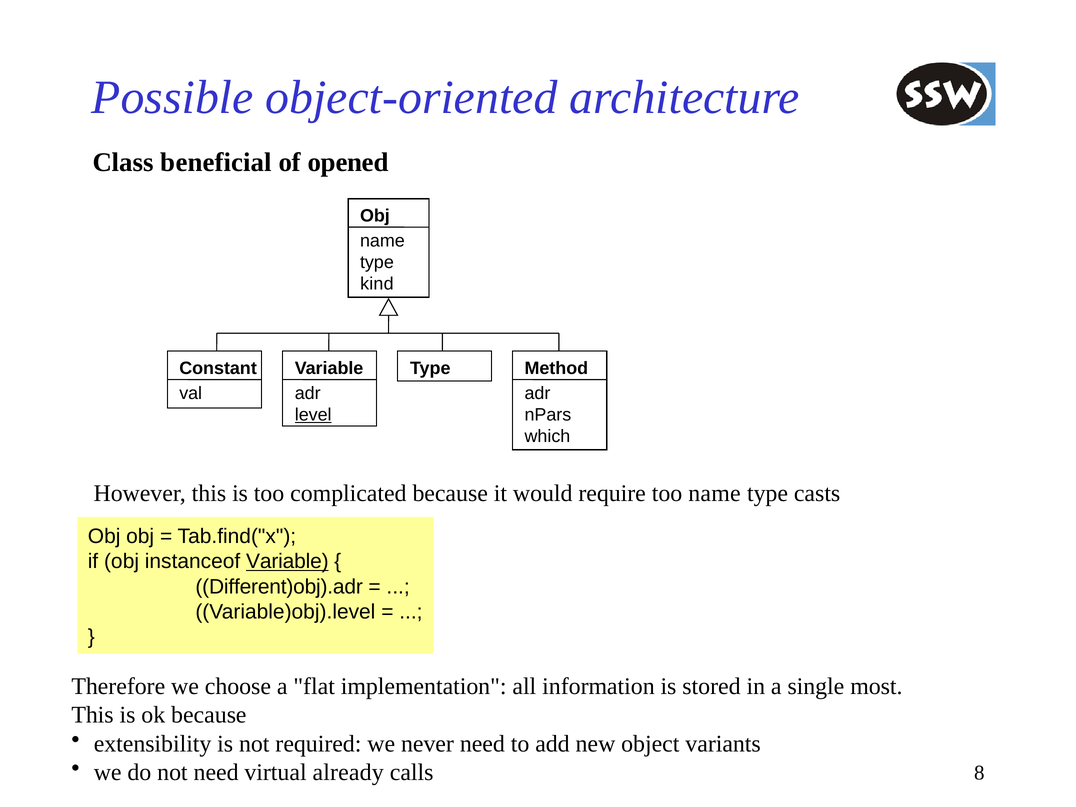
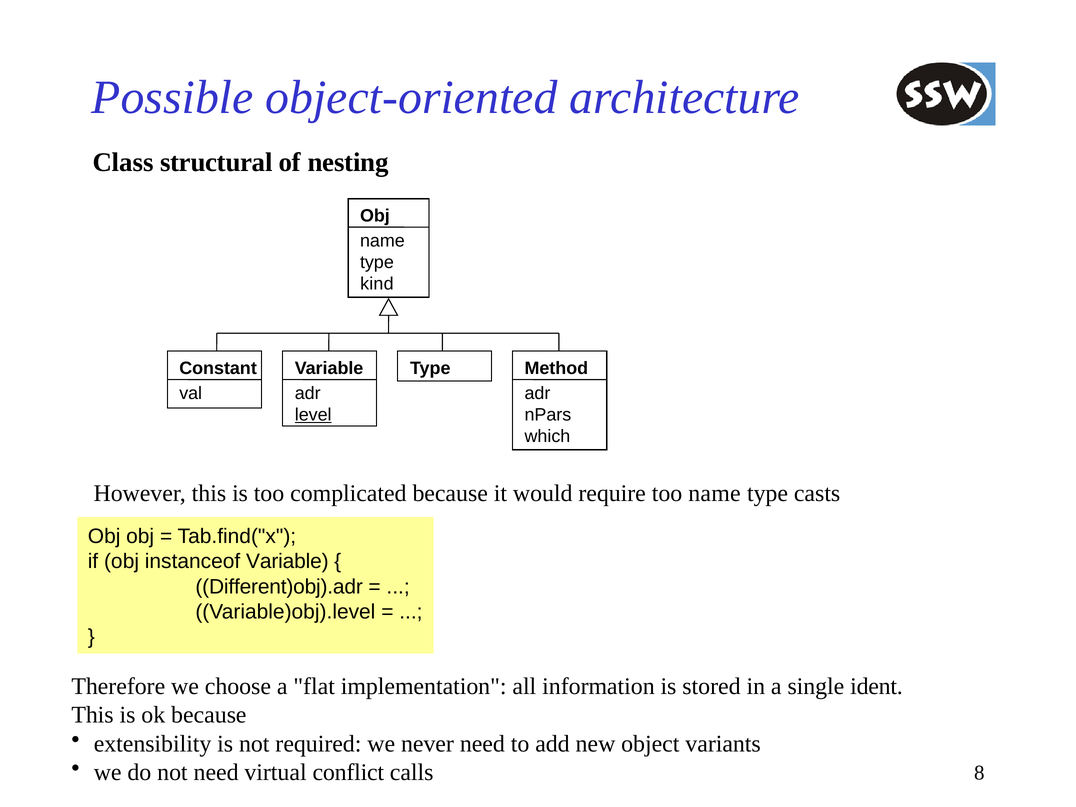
beneficial: beneficial -> structural
opened: opened -> nesting
Variable at (287, 562) underline: present -> none
most: most -> ident
already: already -> conflict
